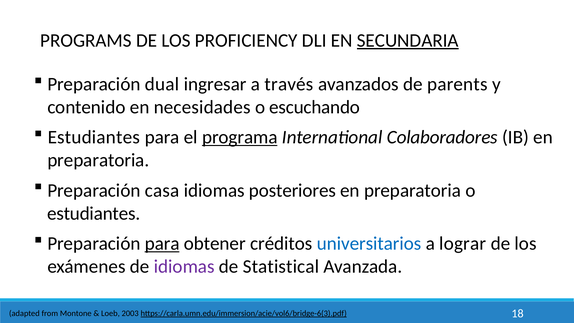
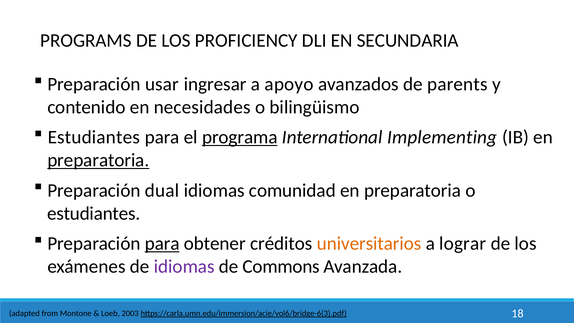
SECUNDARIA underline: present -> none
dual: dual -> usar
través: través -> apoyo
escuchando: escuchando -> bilingüismo
Colaboradores: Colaboradores -> Implementing
preparatoria at (98, 160) underline: none -> present
casa: casa -> dual
posteriores: posteriores -> comunidad
universitarios colour: blue -> orange
Statistical: Statistical -> Commons
